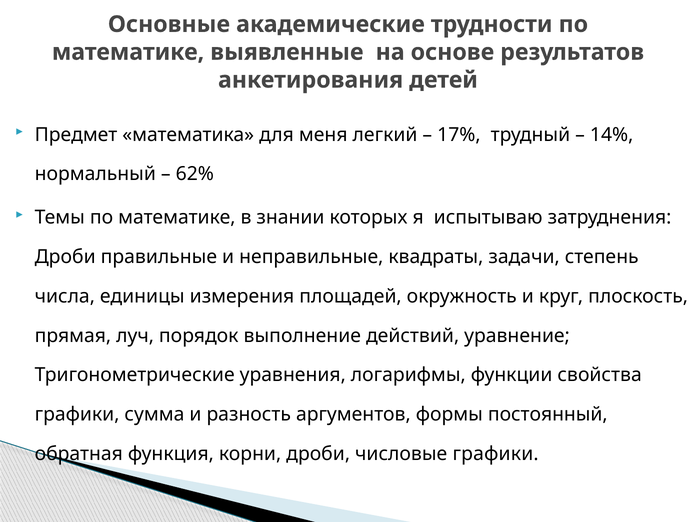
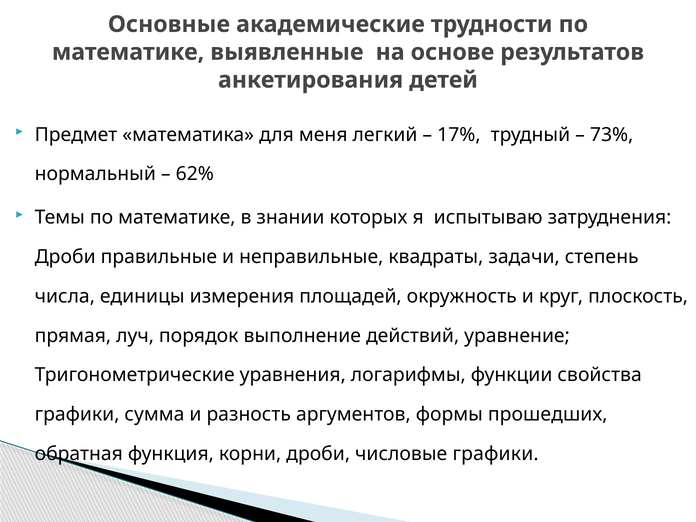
14%: 14% -> 73%
постоянный: постоянный -> прошедших
